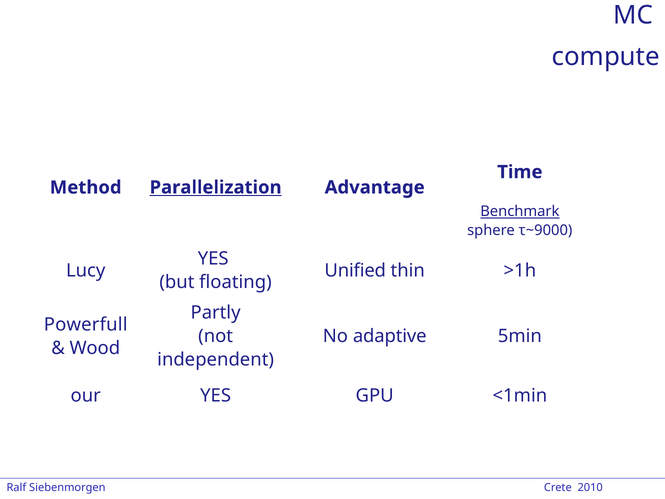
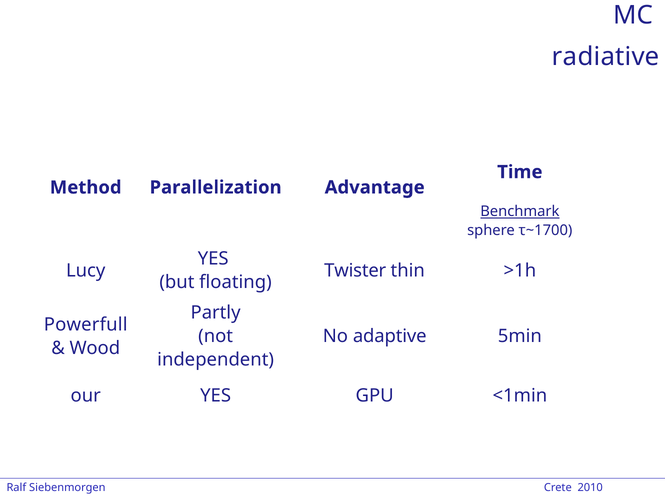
compute: compute -> radiative
Parallelization underline: present -> none
τ~9000: τ~9000 -> τ~1700
Unified: Unified -> Twister
